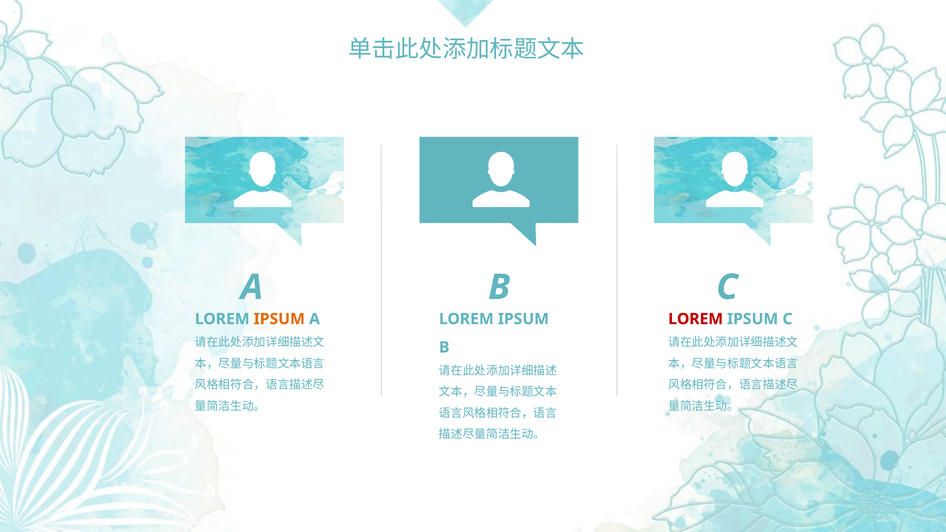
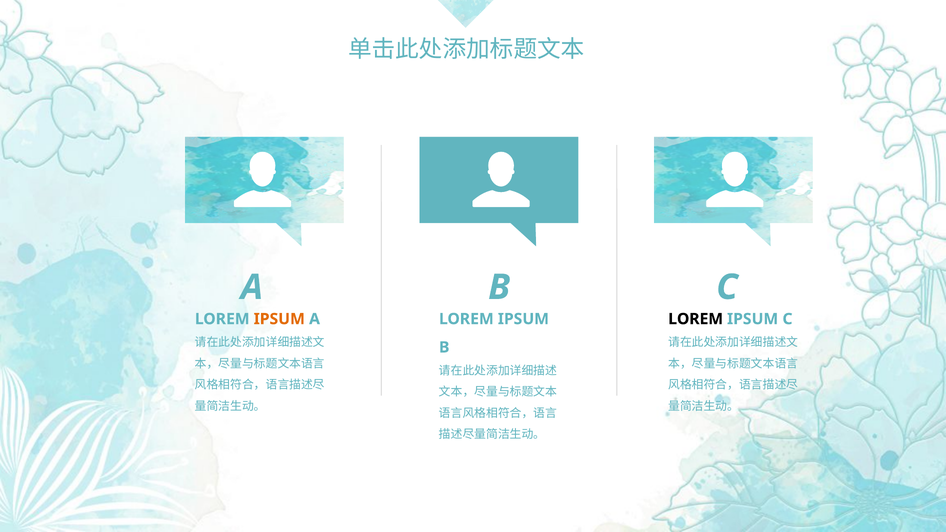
LOREM at (696, 319) colour: red -> black
